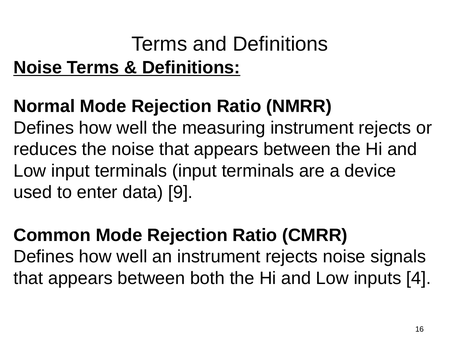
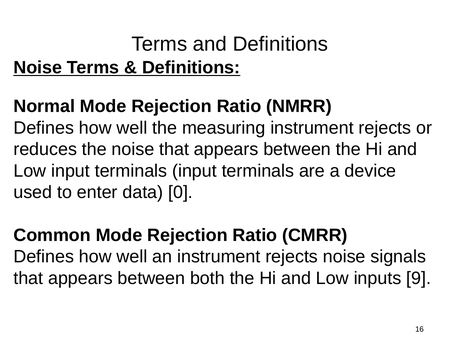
9: 9 -> 0
4: 4 -> 9
